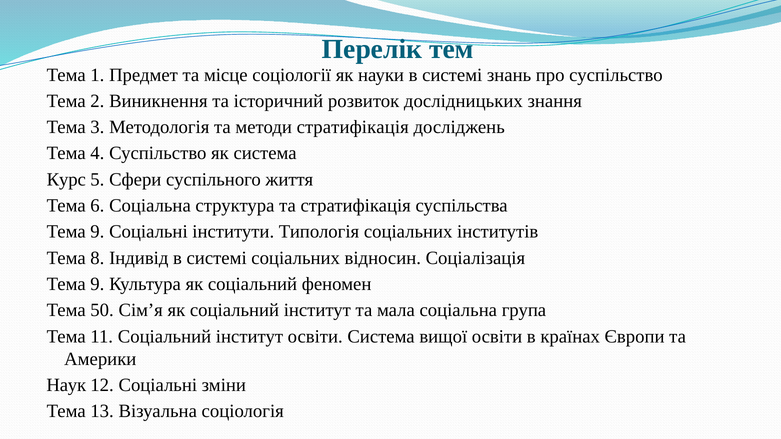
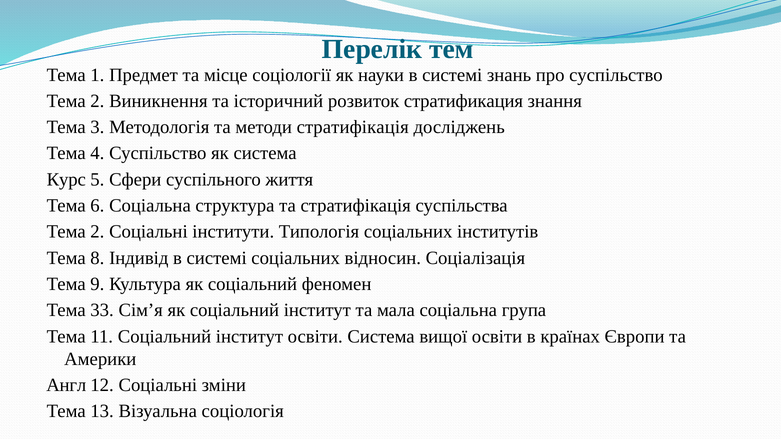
дослідницьких: дослідницьких -> стратификация
9 at (97, 232): 9 -> 2
50: 50 -> 33
Наук: Наук -> Англ
